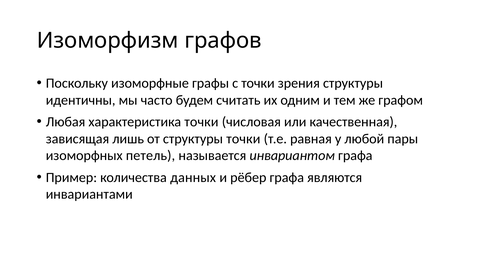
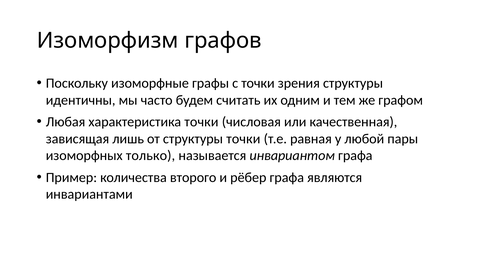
петель: петель -> только
данных: данных -> второго
